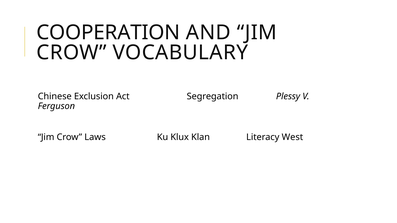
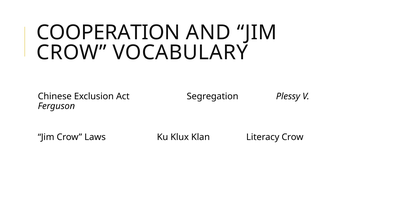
Literacy West: West -> Crow
